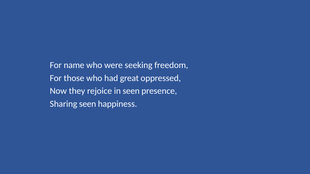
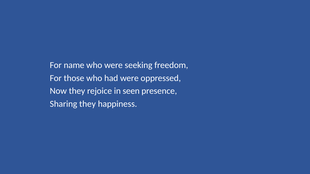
had great: great -> were
Sharing seen: seen -> they
